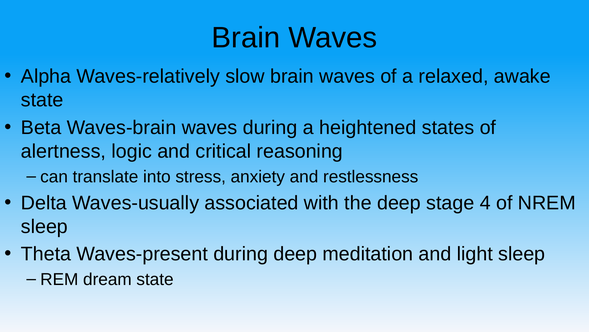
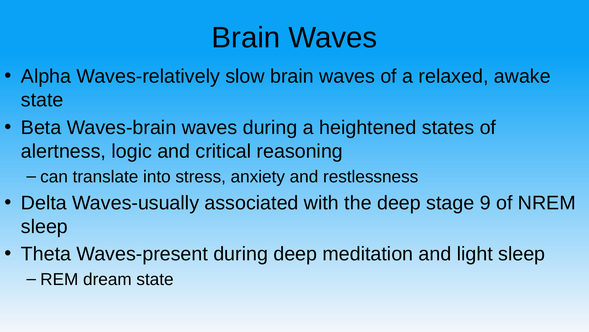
4: 4 -> 9
